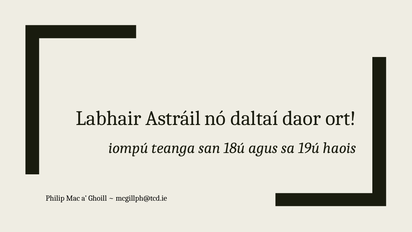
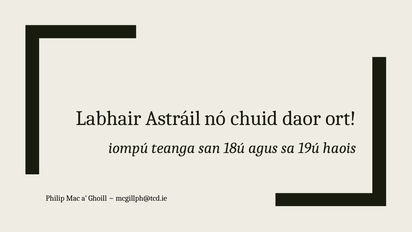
daltaí: daltaí -> chuid
